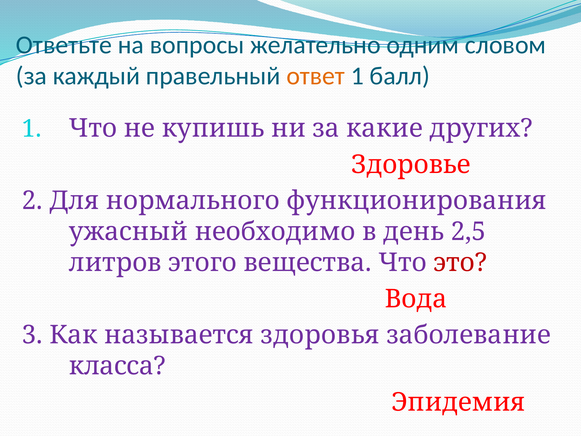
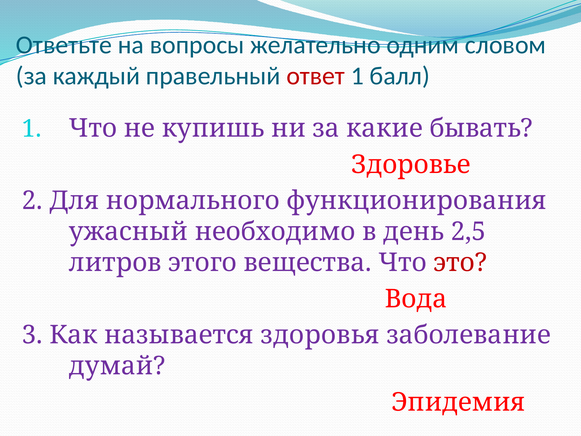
ответ colour: orange -> red
других: других -> бывать
класса: класса -> думай
